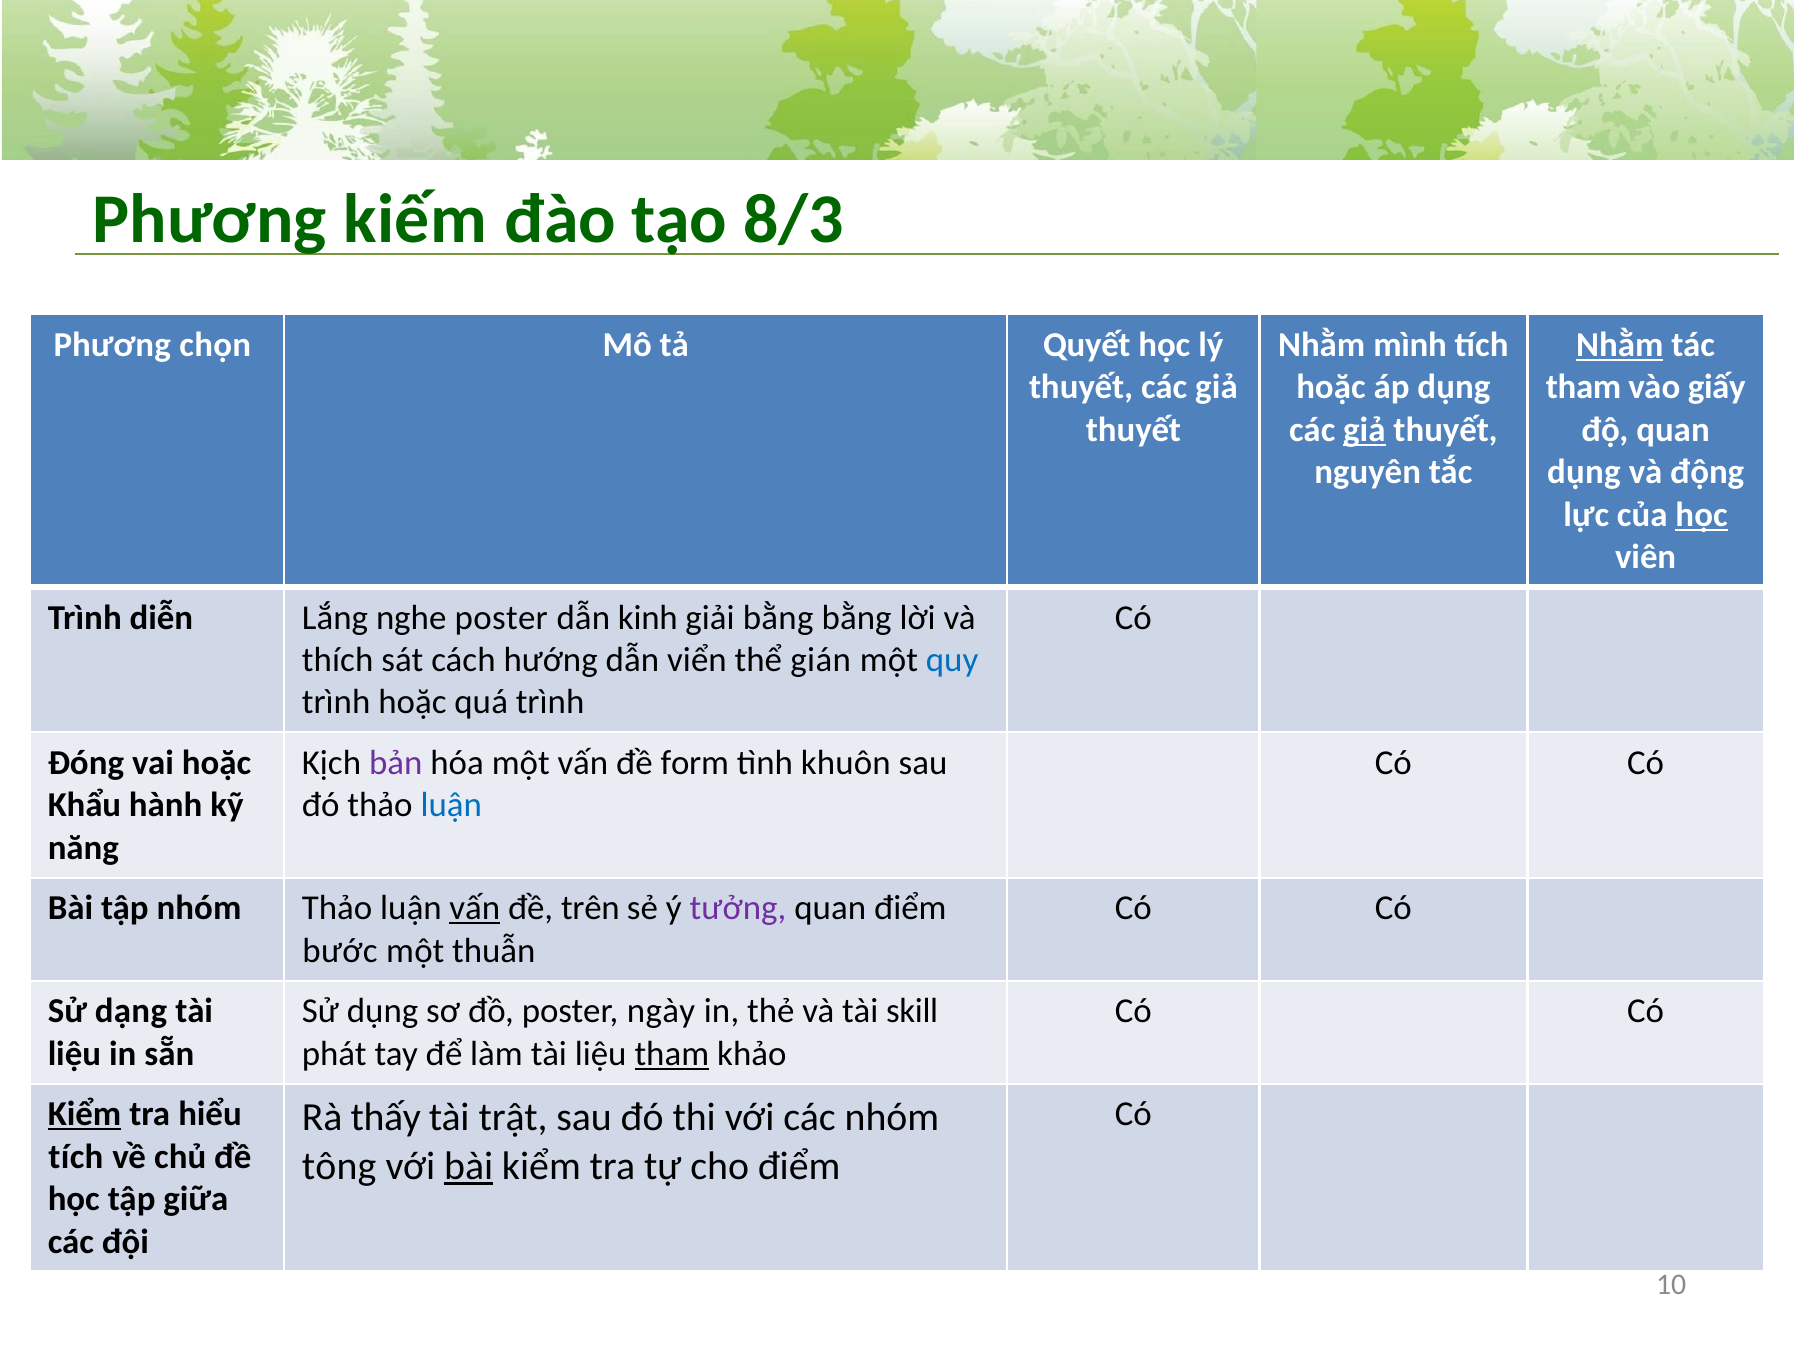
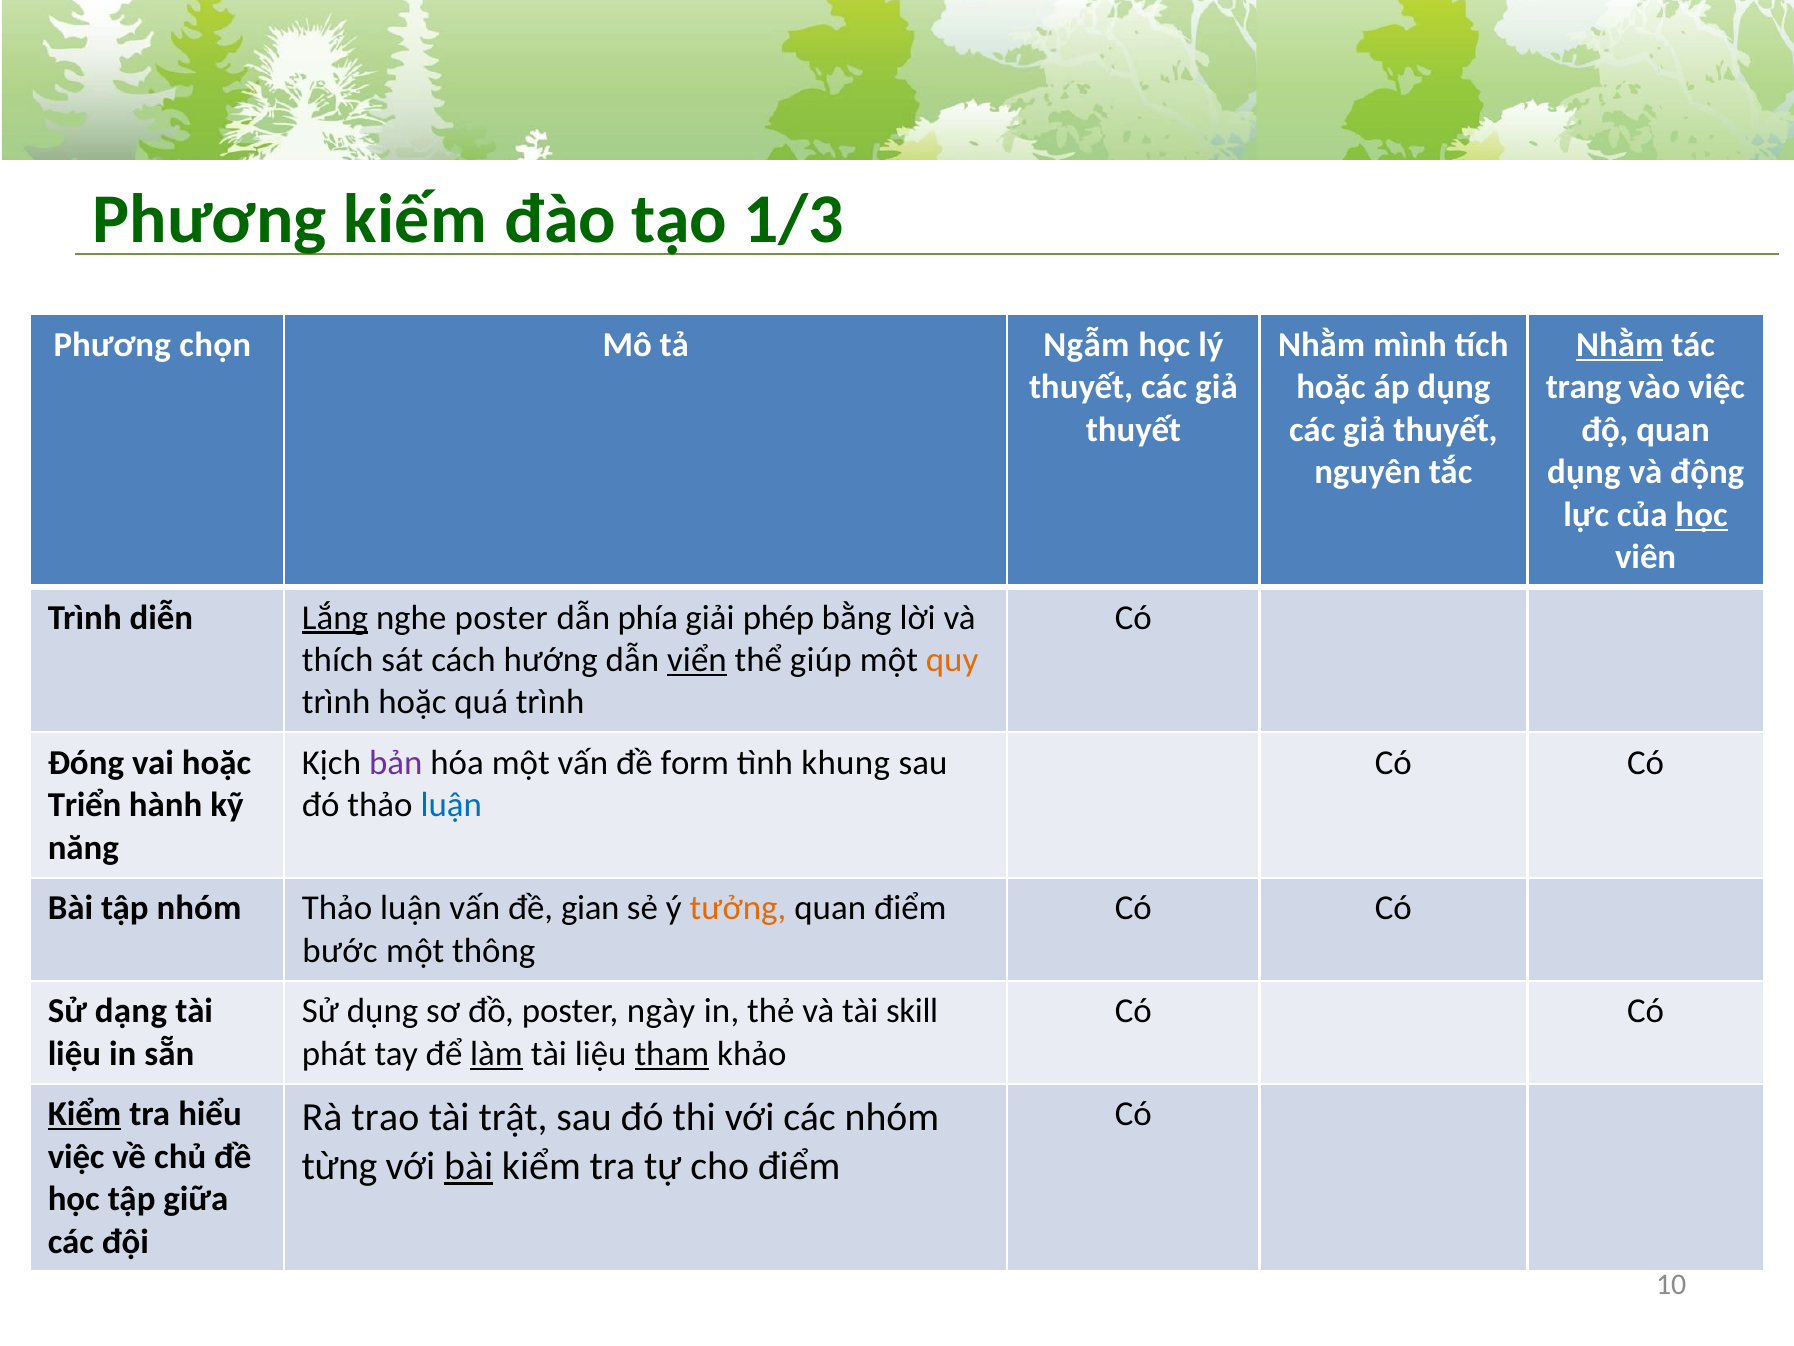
8/3: 8/3 -> 1/3
Quyết: Quyết -> Ngẫm
tham at (1584, 387): tham -> trang
vào giấy: giấy -> việc
giả at (1364, 429) underline: present -> none
Lắng underline: none -> present
kinh: kinh -> phía
giải bằng: bằng -> phép
viển underline: none -> present
gián: gián -> giúp
quy colour: blue -> orange
khuôn: khuôn -> khung
Khẩu: Khẩu -> Triển
vấn at (475, 908) underline: present -> none
trên: trên -> gian
tưởng colour: purple -> orange
thuẫn: thuẫn -> thông
làm underline: none -> present
thấy: thấy -> trao
tích at (76, 1156): tích -> việc
tông: tông -> từng
